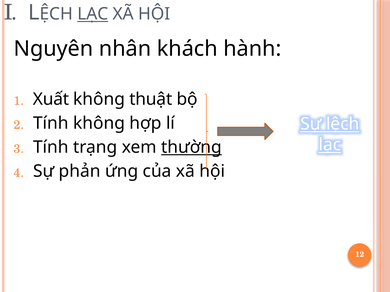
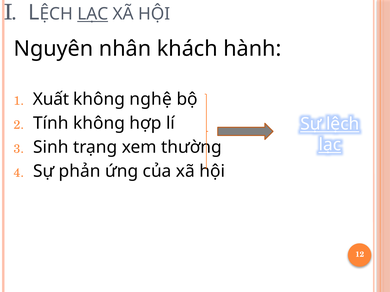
thuật: thuật -> nghệ
Tính at (51, 147): Tính -> Sinh
thường underline: present -> none
